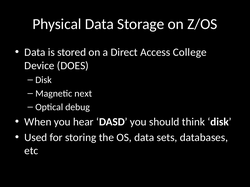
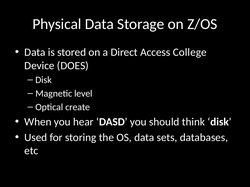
next: next -> level
debug: debug -> create
